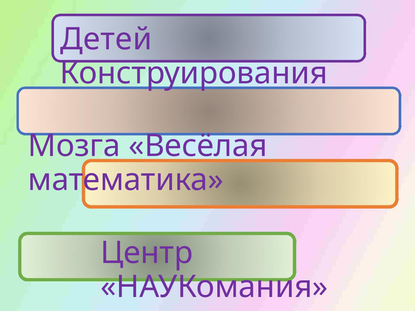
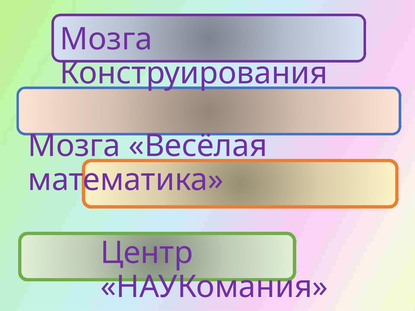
Детей at (106, 39): Детей -> Мозга
